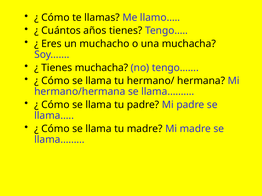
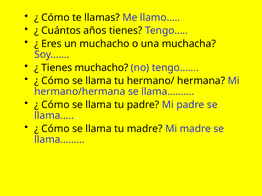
Tienes muchacha: muchacha -> muchacho
